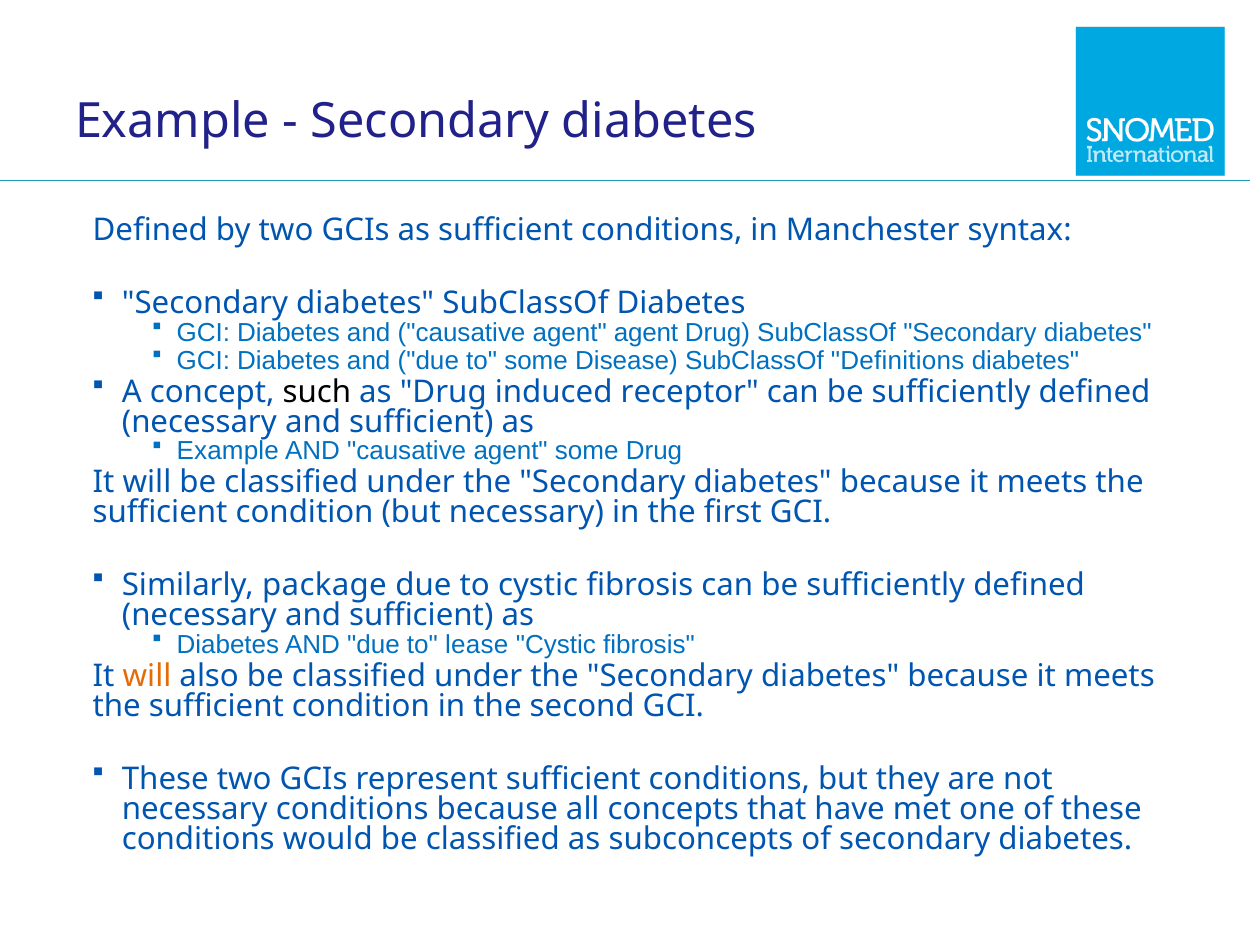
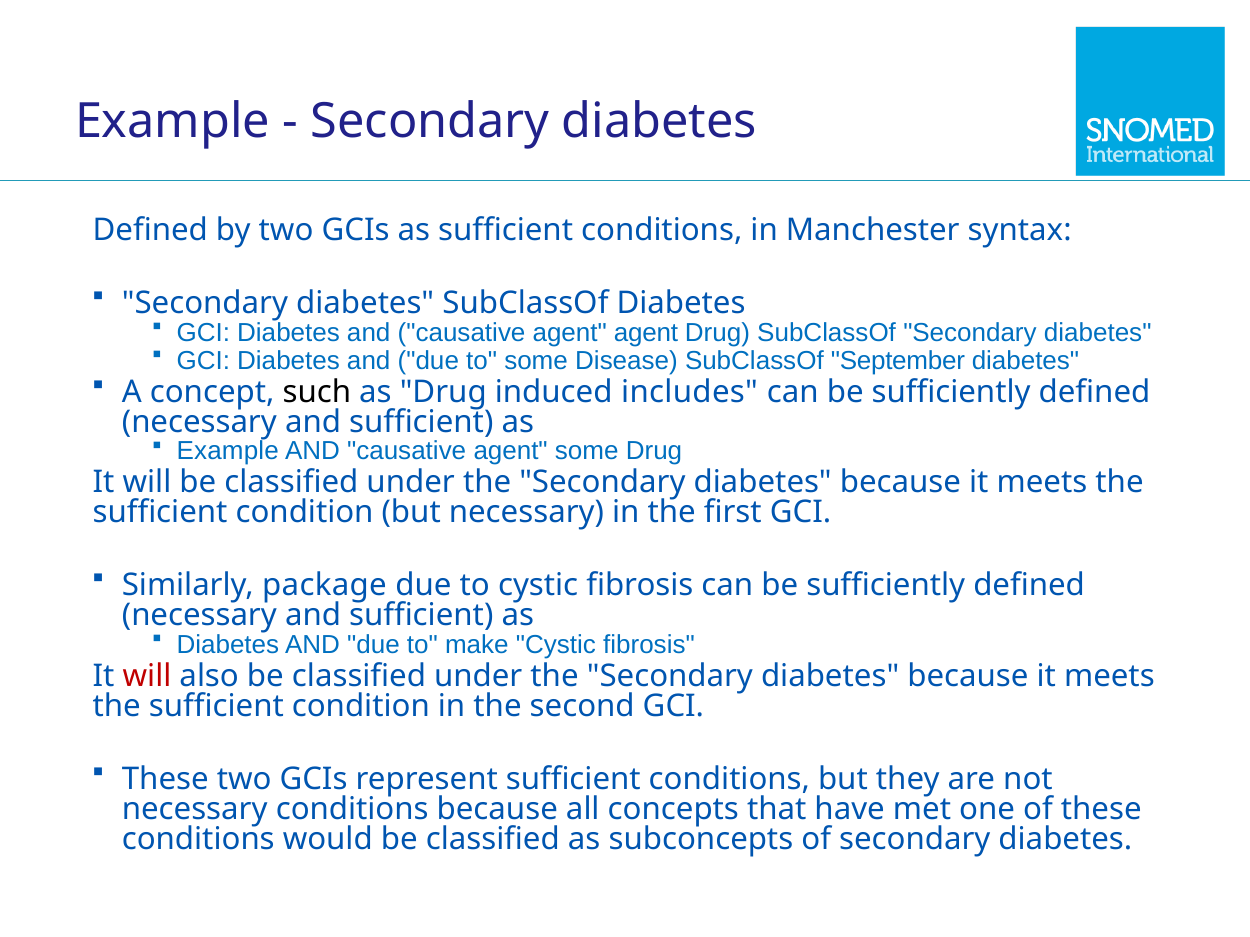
Definitions: Definitions -> September
receptor: receptor -> includes
lease: lease -> make
will at (147, 676) colour: orange -> red
